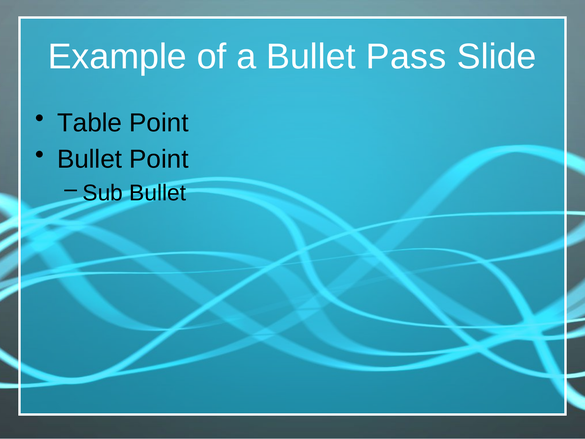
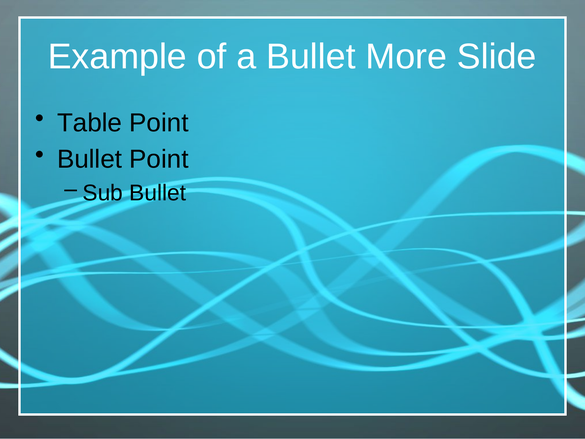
Pass: Pass -> More
